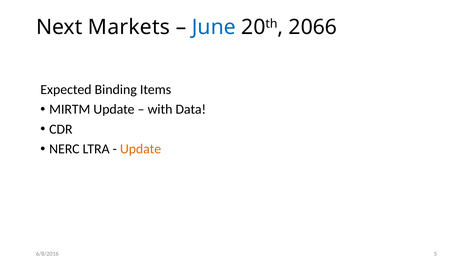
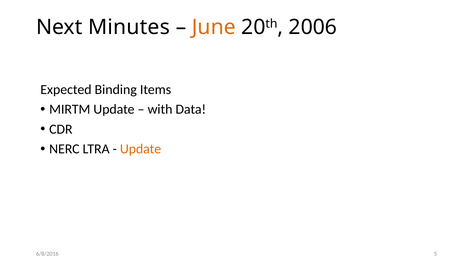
Markets: Markets -> Minutes
June colour: blue -> orange
2066: 2066 -> 2006
